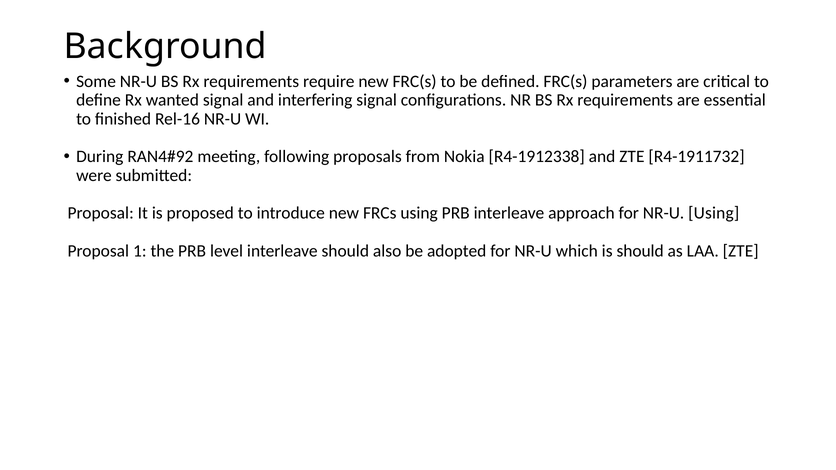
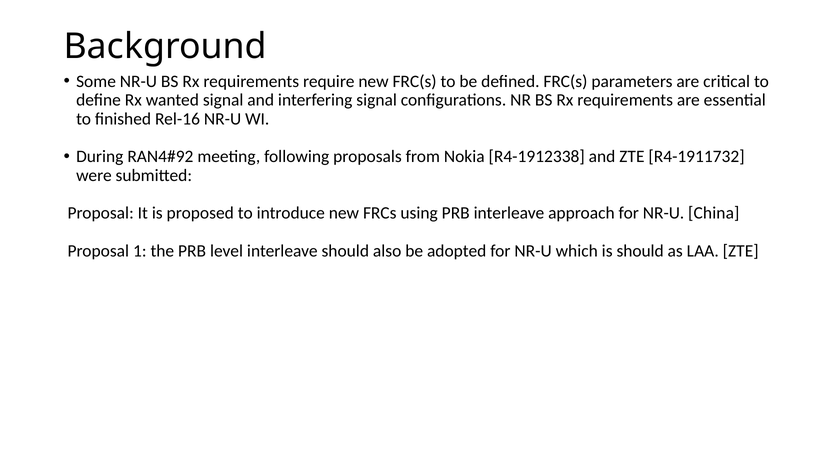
NR-U Using: Using -> China
